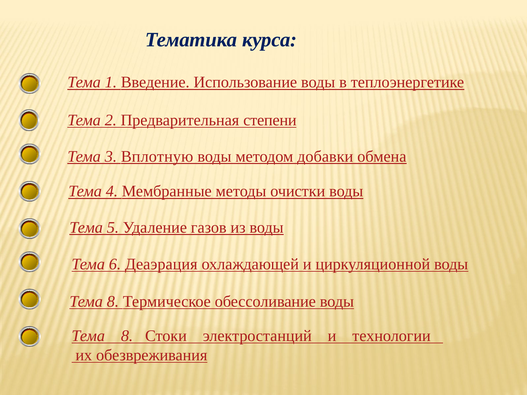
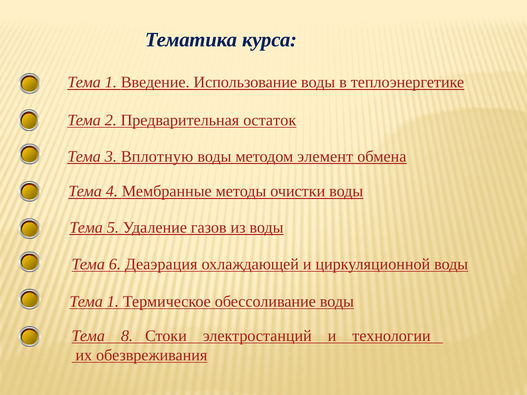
степени: степени -> остаток
добавки: добавки -> элемент
8 at (113, 302): 8 -> 1
